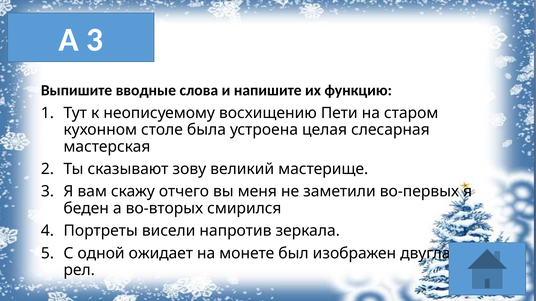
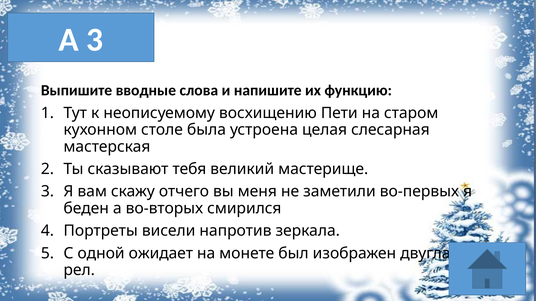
зову: зову -> тебя
